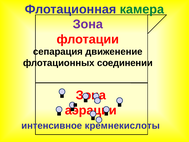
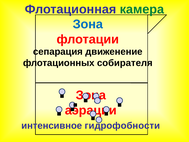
Зона at (88, 24) colour: purple -> blue
соединении: соединении -> собирателя
кремнекислоты: кремнекислоты -> гидрофобности
